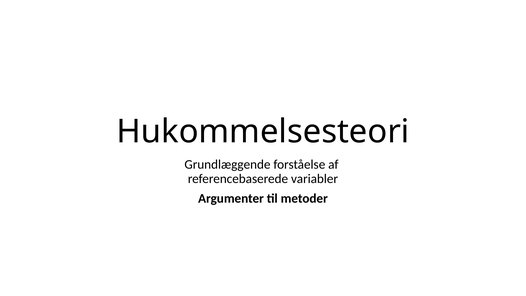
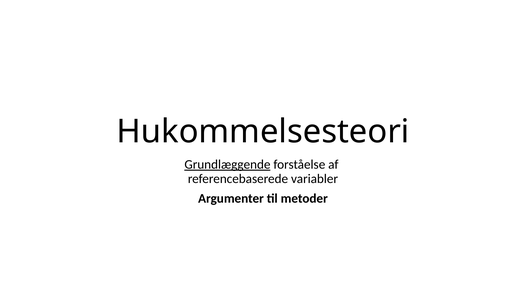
Grundlæggende underline: none -> present
